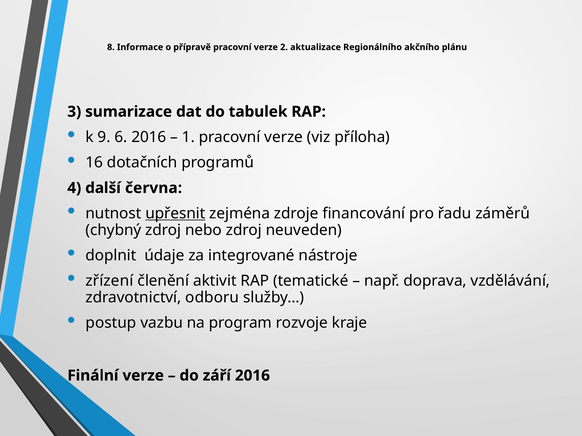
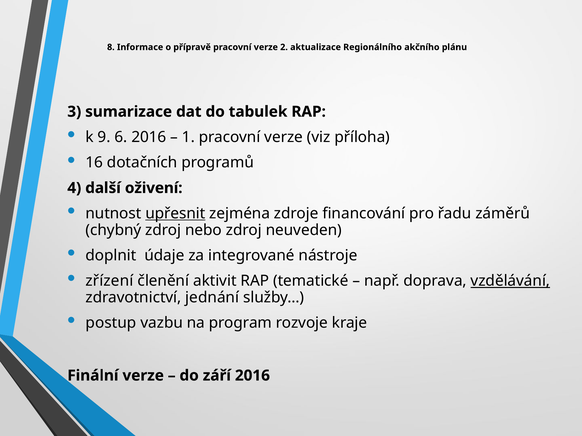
června: června -> oživení
vzdělávání underline: none -> present
odboru: odboru -> jednání
